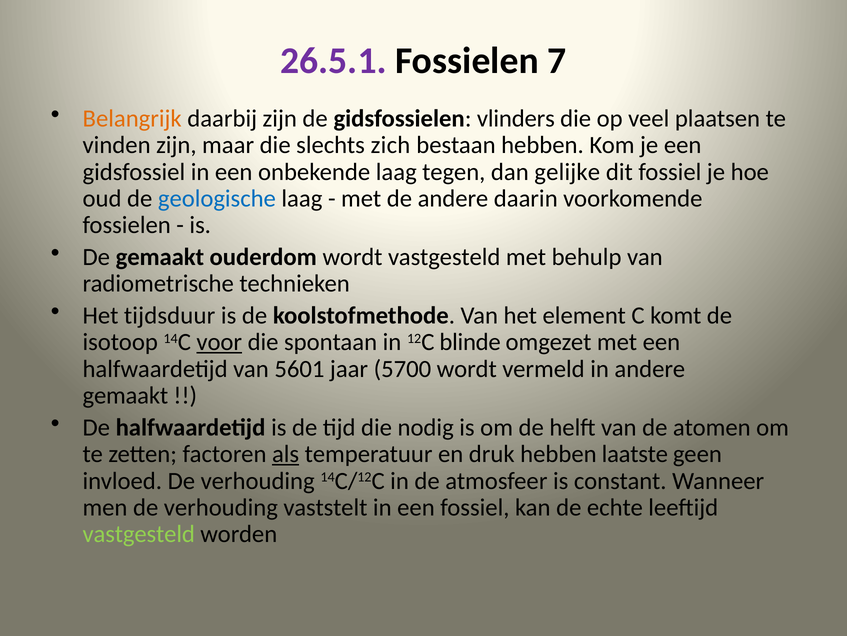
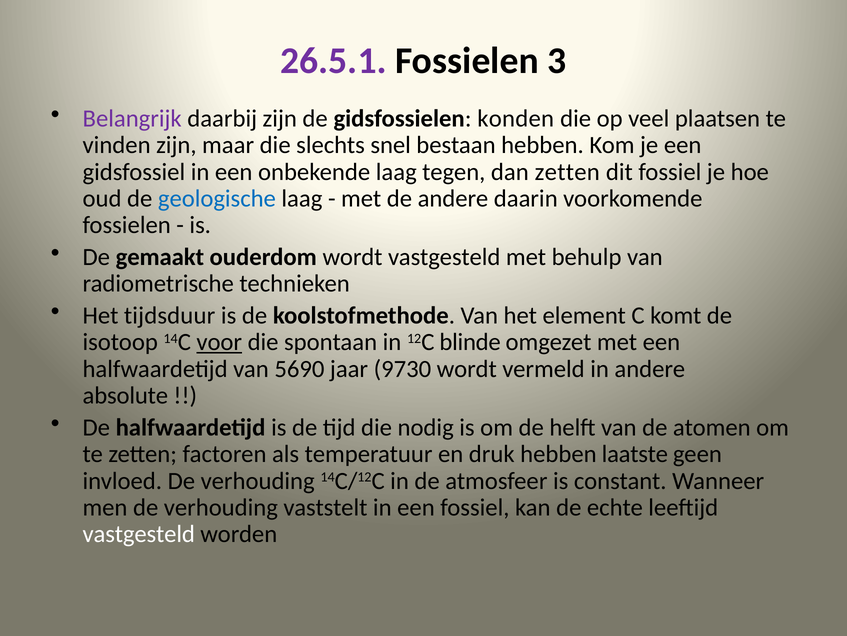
7: 7 -> 3
Belangrijk colour: orange -> purple
vlinders: vlinders -> konden
zich: zich -> snel
dan gelijke: gelijke -> zetten
5601: 5601 -> 5690
5700: 5700 -> 9730
gemaakt at (125, 395): gemaakt -> absolute
als underline: present -> none
vastgesteld at (139, 534) colour: light green -> white
